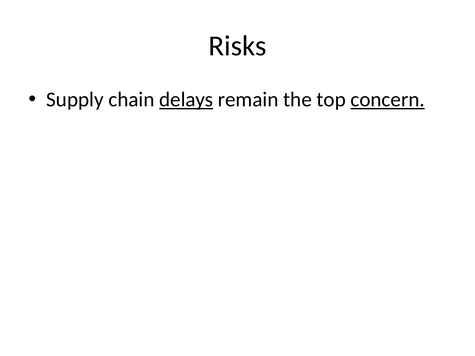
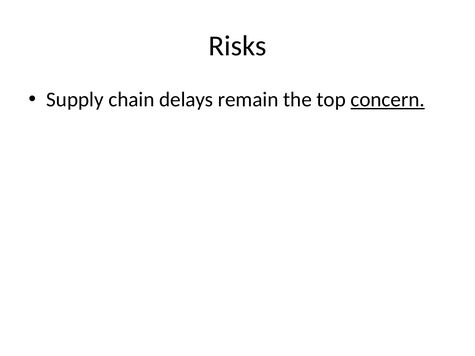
delays underline: present -> none
